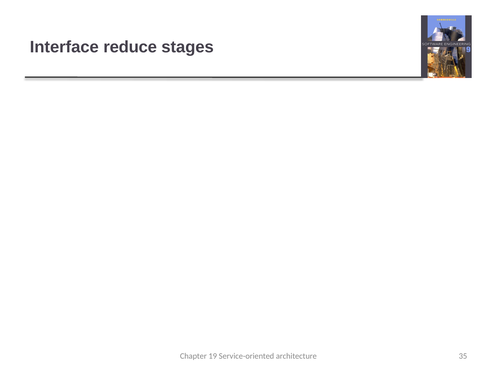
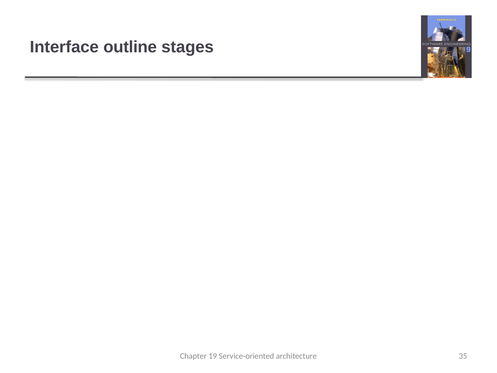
reduce: reduce -> outline
